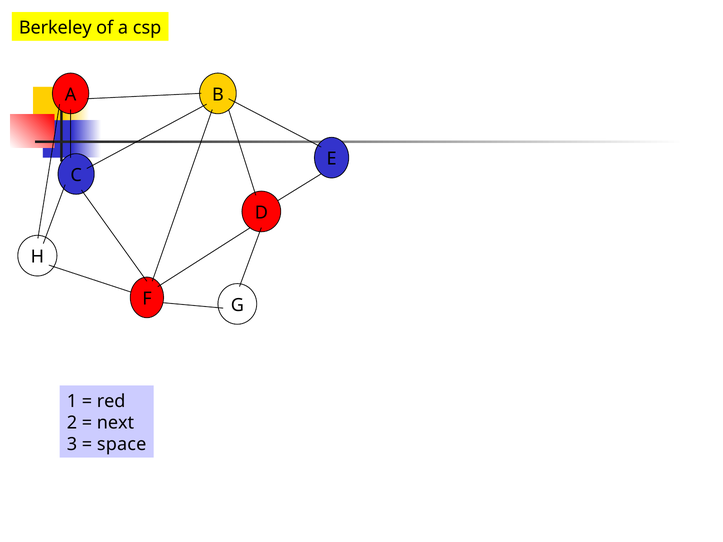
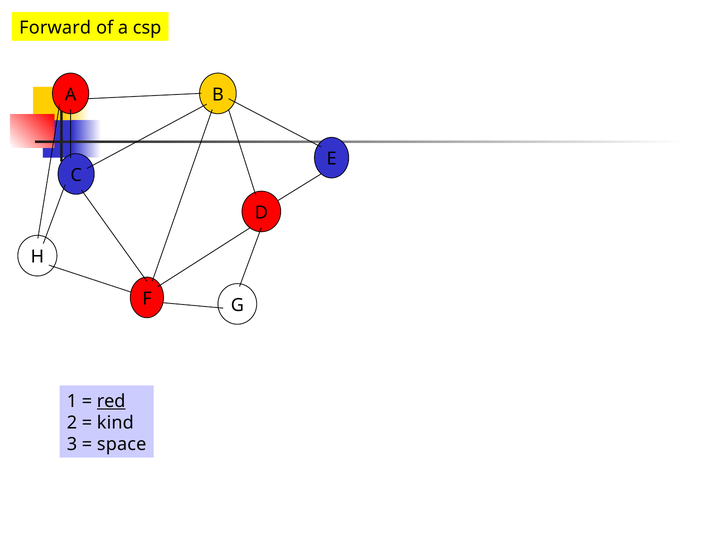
Berkeley: Berkeley -> Forward
red underline: none -> present
next: next -> kind
